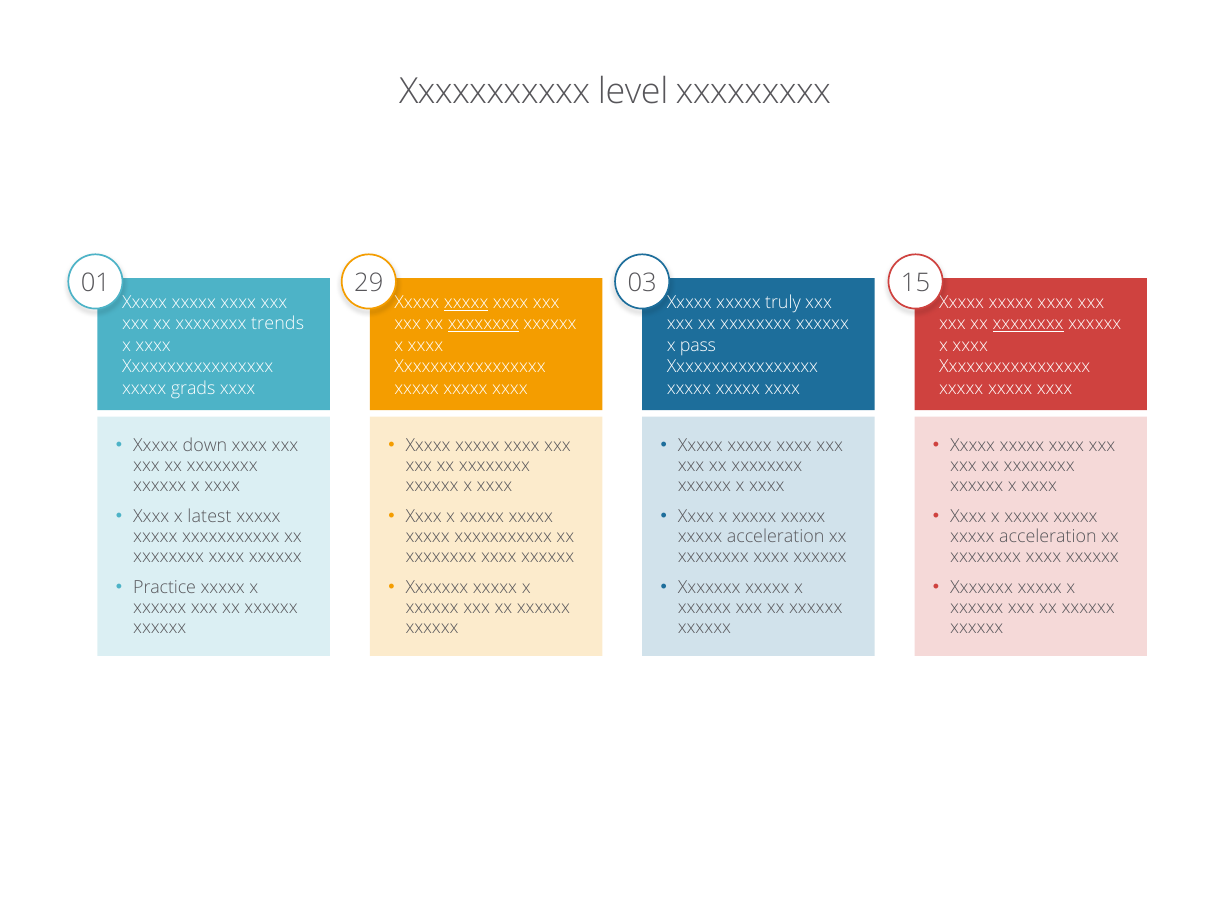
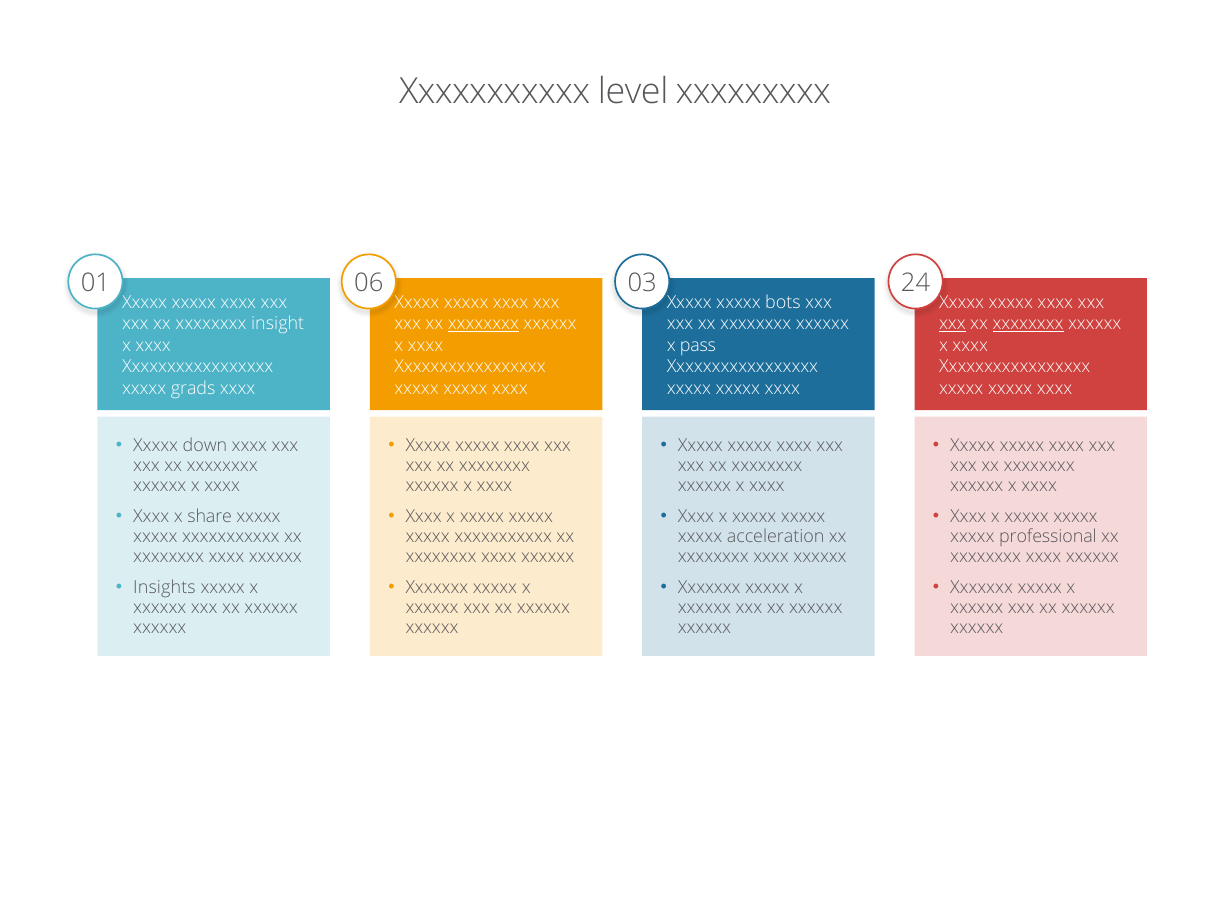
29: 29 -> 06
15: 15 -> 24
xxxxx at (466, 302) underline: present -> none
truly: truly -> bots
trends: trends -> insight
xxx at (952, 324) underline: none -> present
latest: latest -> share
acceleration at (1048, 536): acceleration -> professional
Practice: Practice -> Insights
